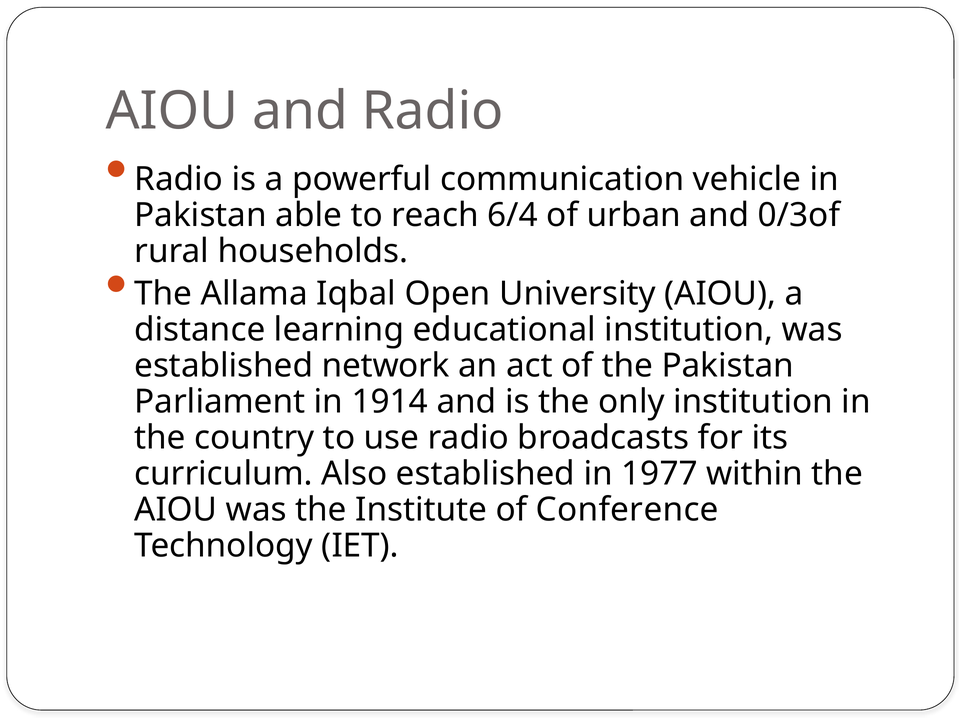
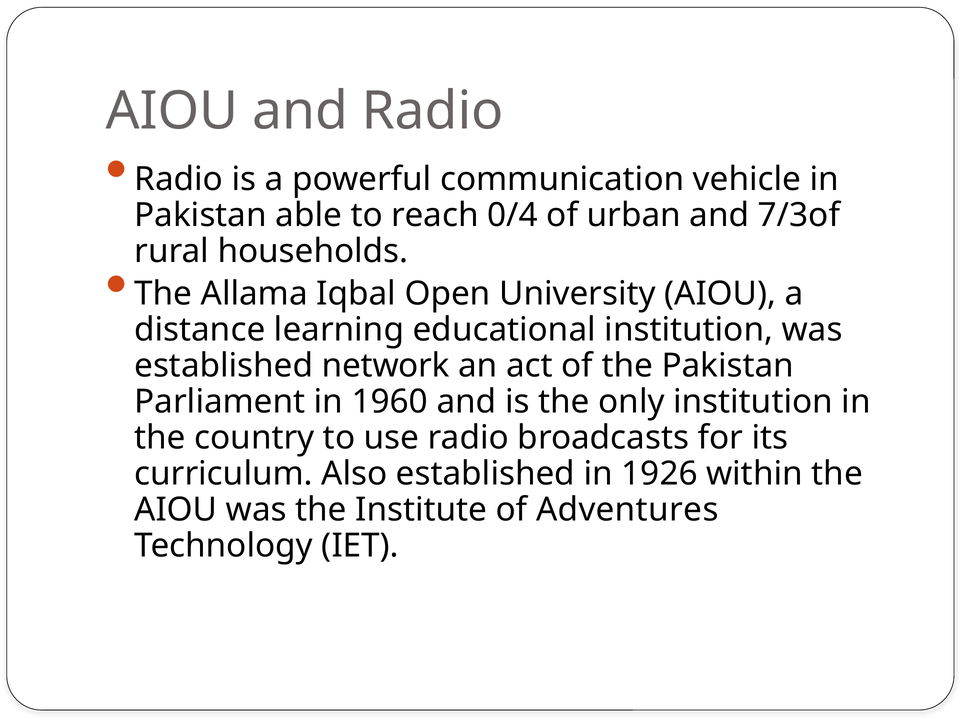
6/4: 6/4 -> 0/4
0/3of: 0/3of -> 7/3of
1914: 1914 -> 1960
1977: 1977 -> 1926
Conference: Conference -> Adventures
